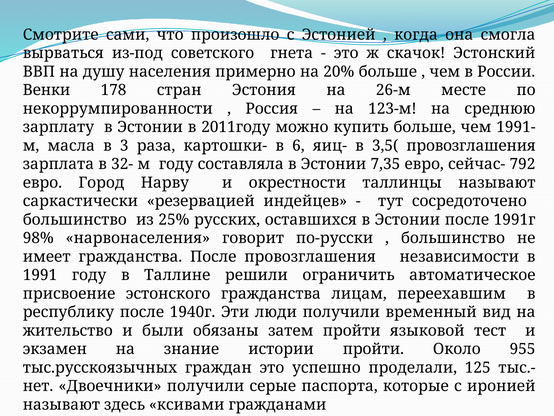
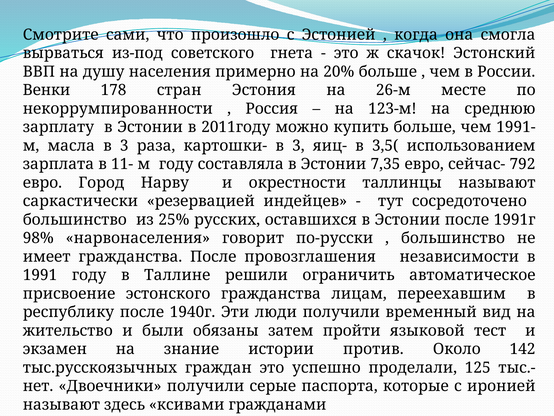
картошки- в 6: 6 -> 3
3,5( провозглашения: провозглашения -> использованием
32-: 32- -> 11-
истории пройти: пройти -> против
955: 955 -> 142
